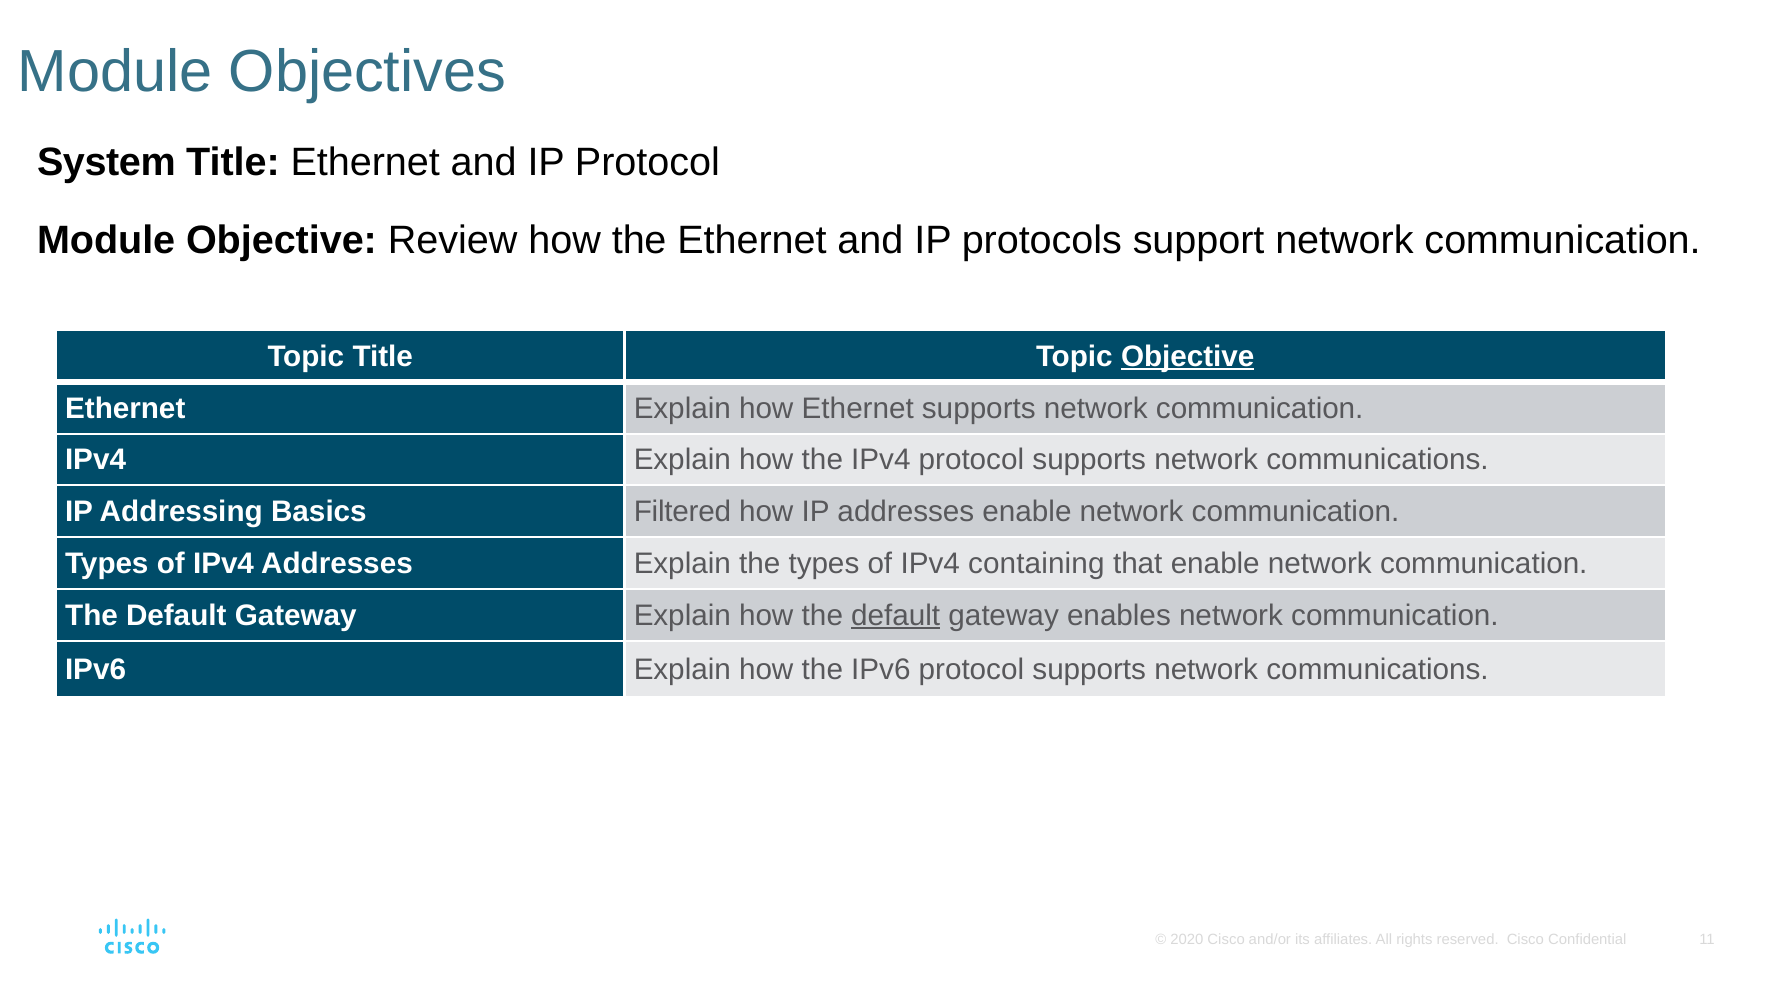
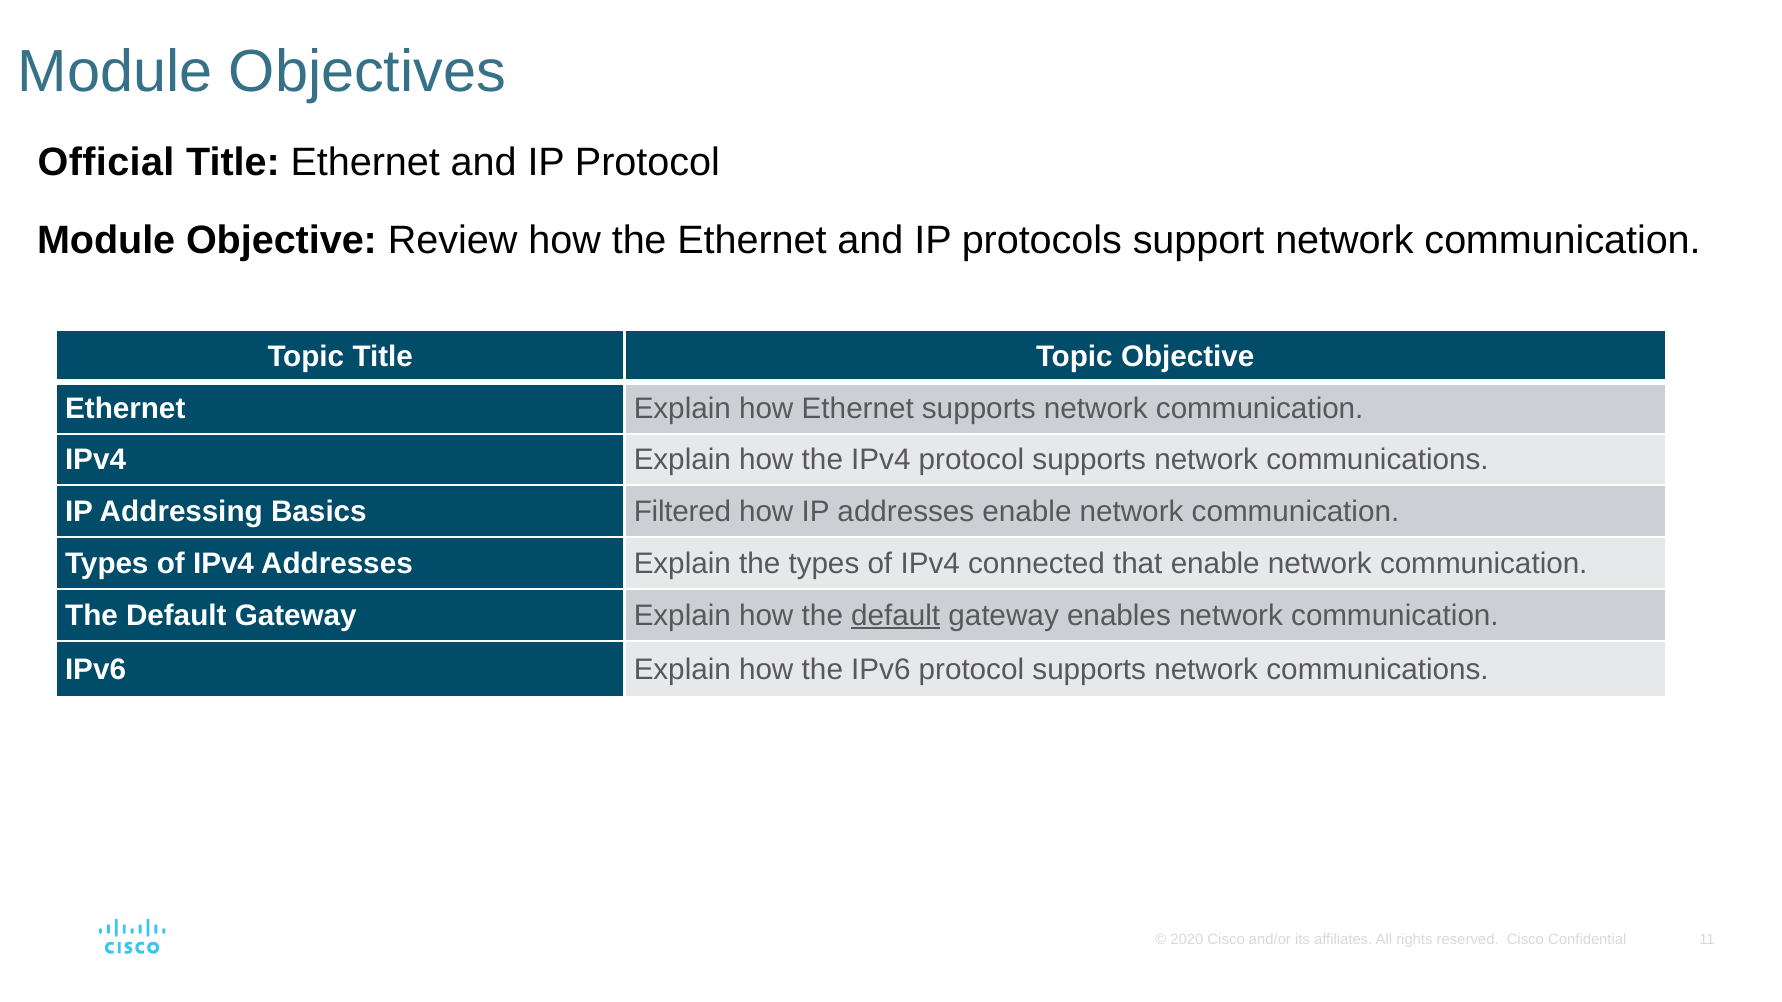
System: System -> Official
Objective at (1188, 357) underline: present -> none
containing: containing -> connected
